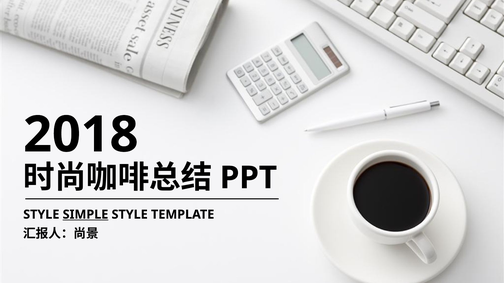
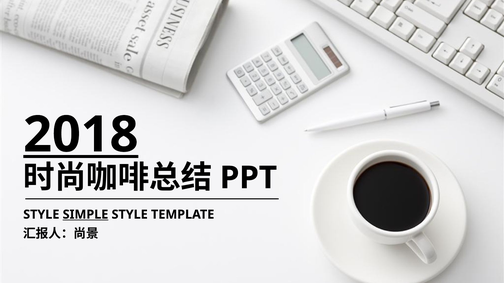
2018 underline: none -> present
